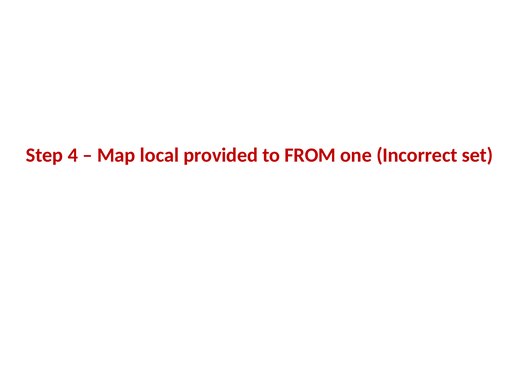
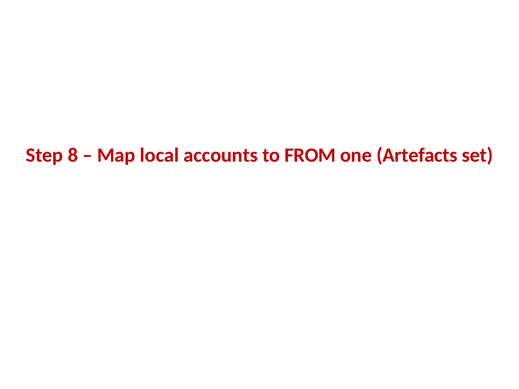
4: 4 -> 8
provided: provided -> accounts
Incorrect: Incorrect -> Artefacts
